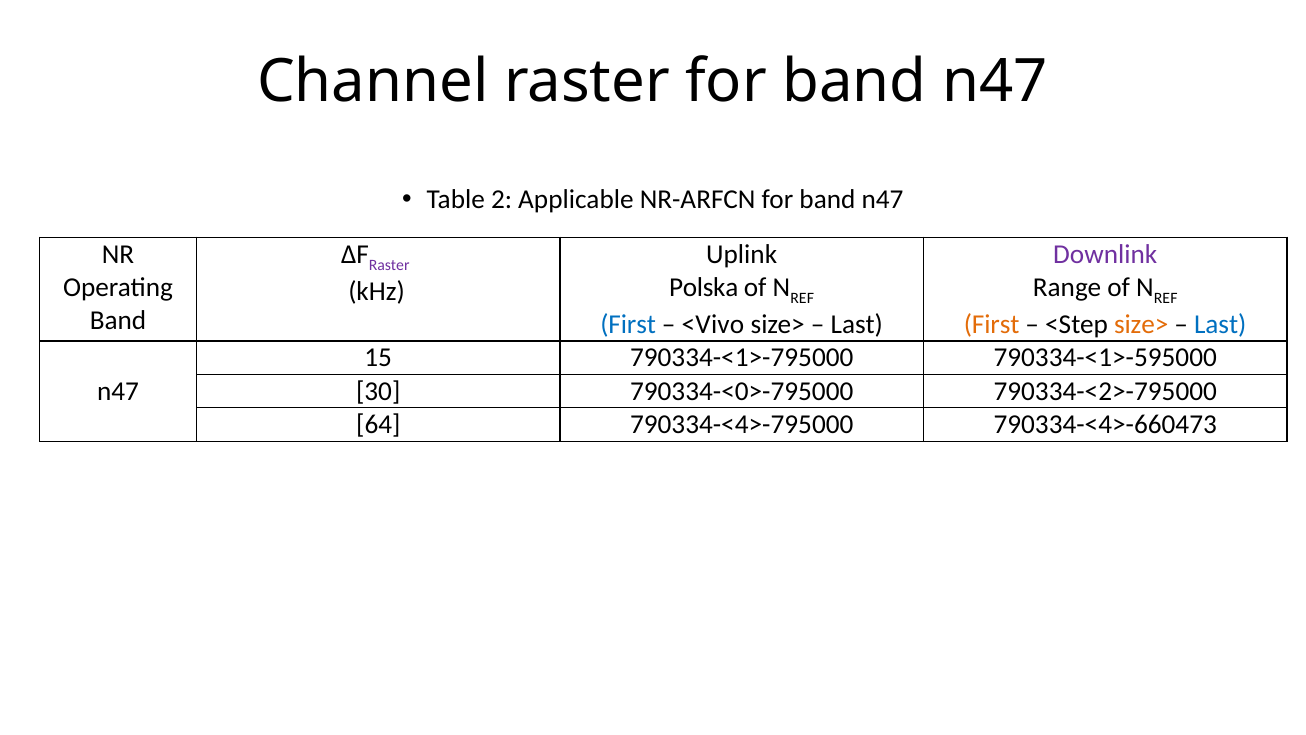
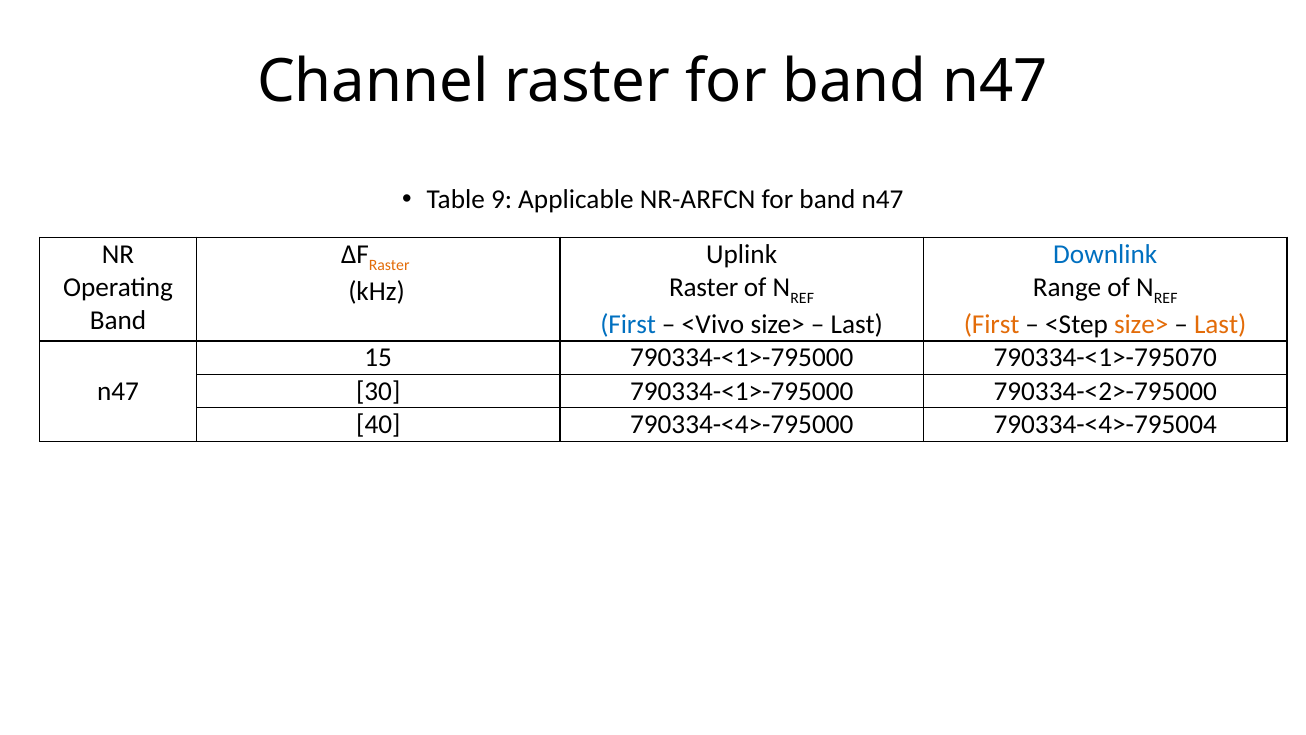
2: 2 -> 9
Raster at (389, 265) colour: purple -> orange
Downlink colour: purple -> blue
Polska at (704, 287): Polska -> Raster
Last at (1220, 324) colour: blue -> orange
790334-<1>-595000: 790334-<1>-595000 -> 790334-<1>-795070
30 790334-<0>-795000: 790334-<0>-795000 -> 790334-<1>-795000
64: 64 -> 40
790334-<4>-660473: 790334-<4>-660473 -> 790334-<4>-795004
